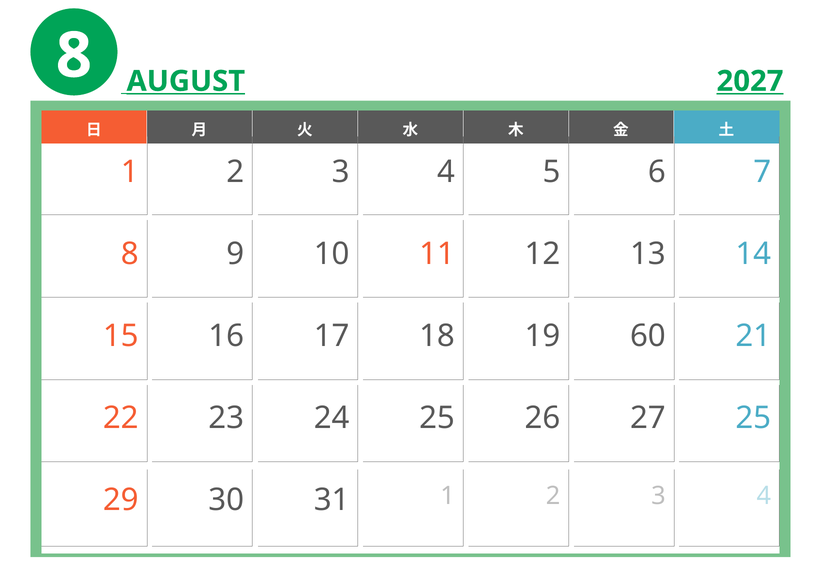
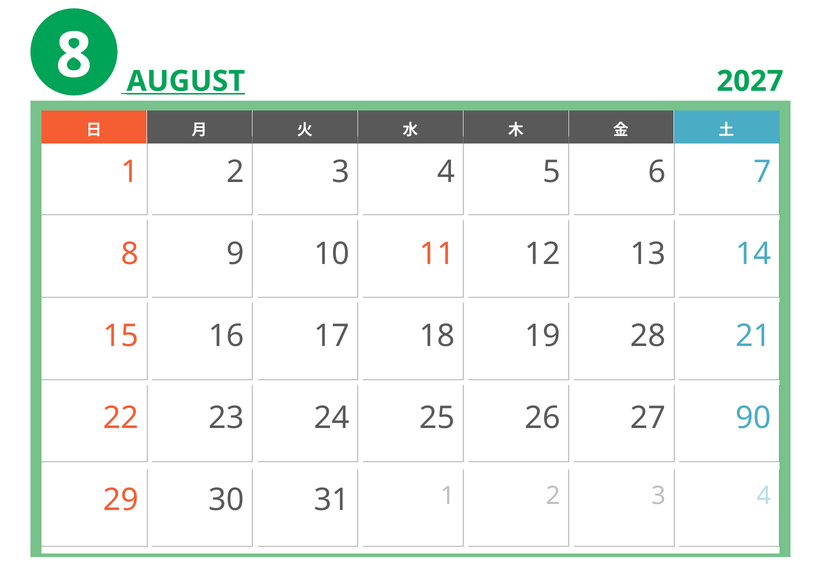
2027 underline: present -> none
60: 60 -> 28
27 25: 25 -> 90
